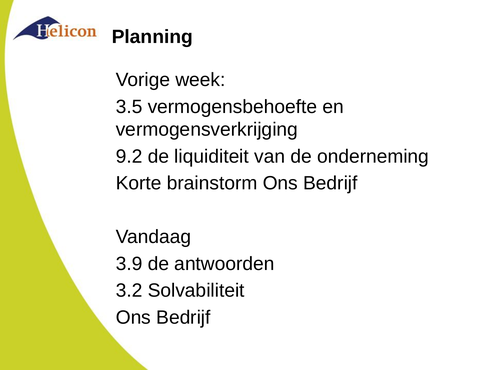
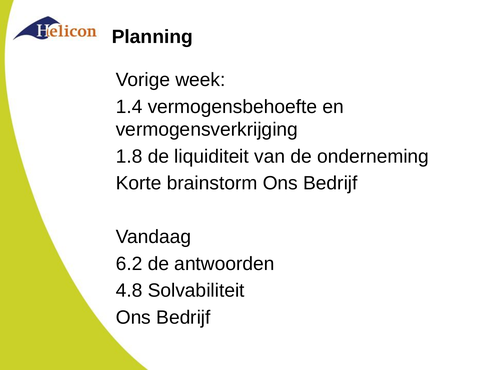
3.5: 3.5 -> 1.4
9.2: 9.2 -> 1.8
3.9: 3.9 -> 6.2
3.2: 3.2 -> 4.8
